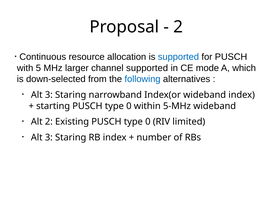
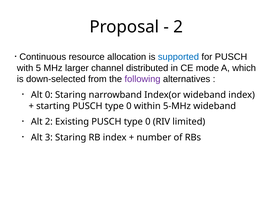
channel supported: supported -> distributed
following colour: blue -> purple
3 at (49, 95): 3 -> 0
